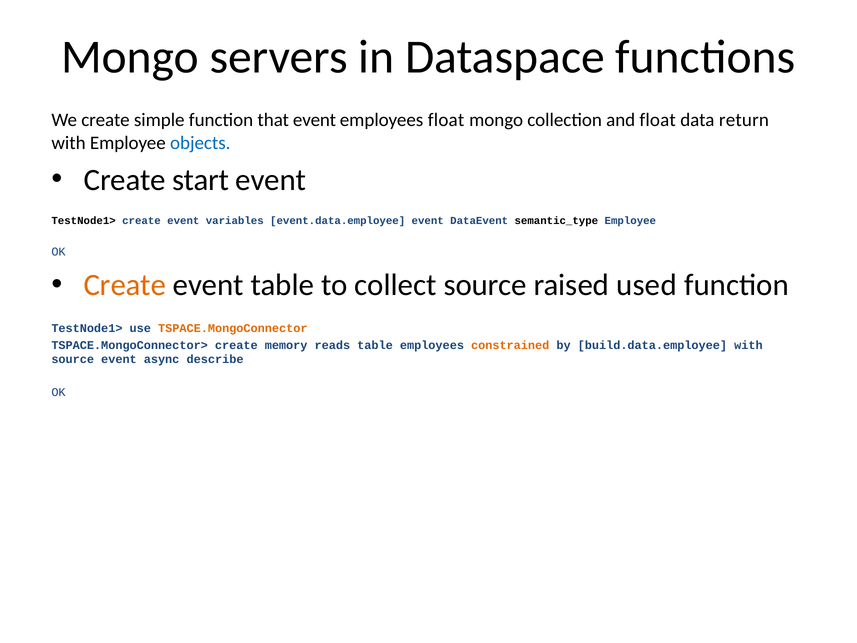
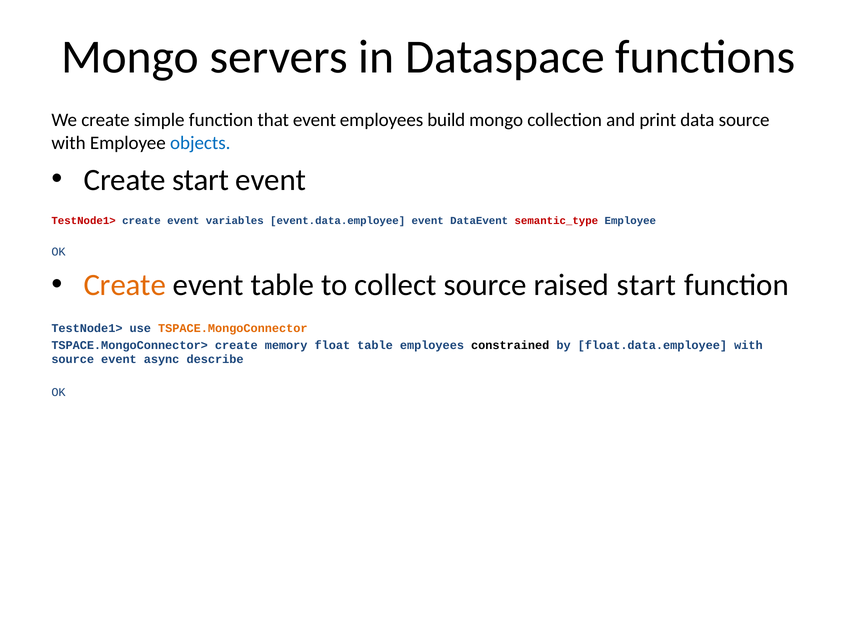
employees float: float -> build
and float: float -> print
data return: return -> source
TestNode1> at (84, 221) colour: black -> red
semantic_type colour: black -> red
raised used: used -> start
reads: reads -> float
constrained colour: orange -> black
build.data.employee: build.data.employee -> float.data.employee
